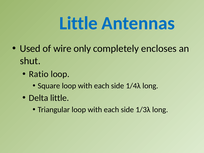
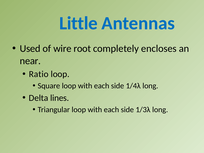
only: only -> root
shut: shut -> near
Delta little: little -> lines
